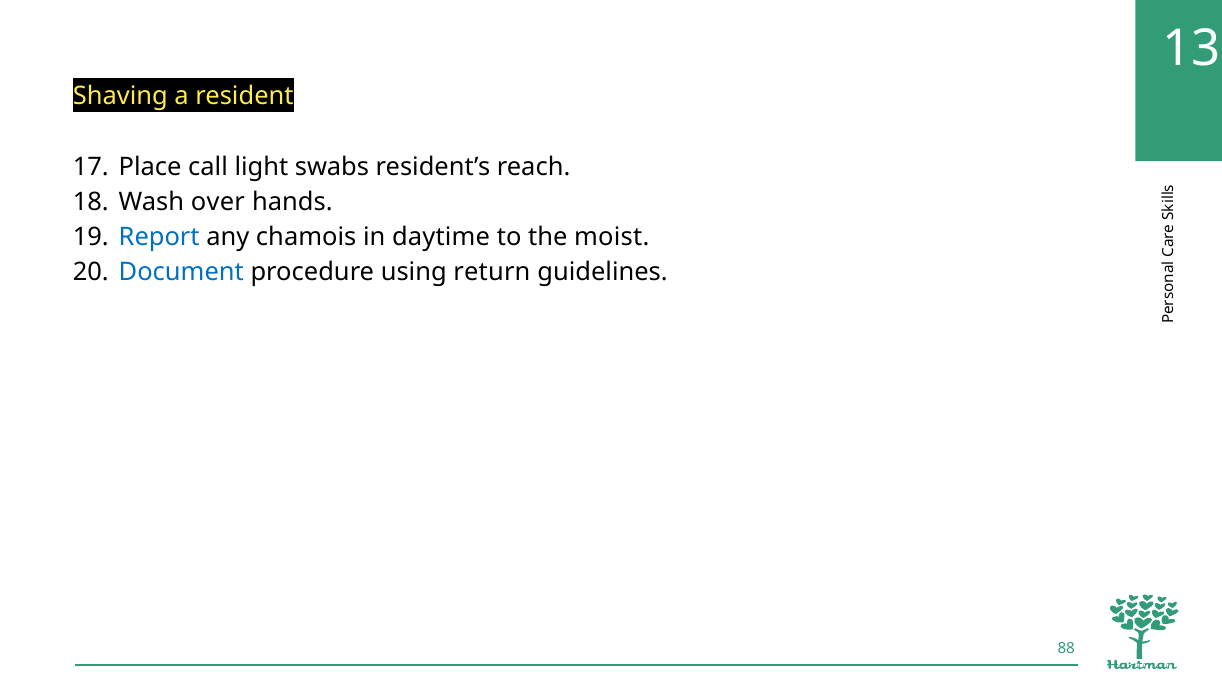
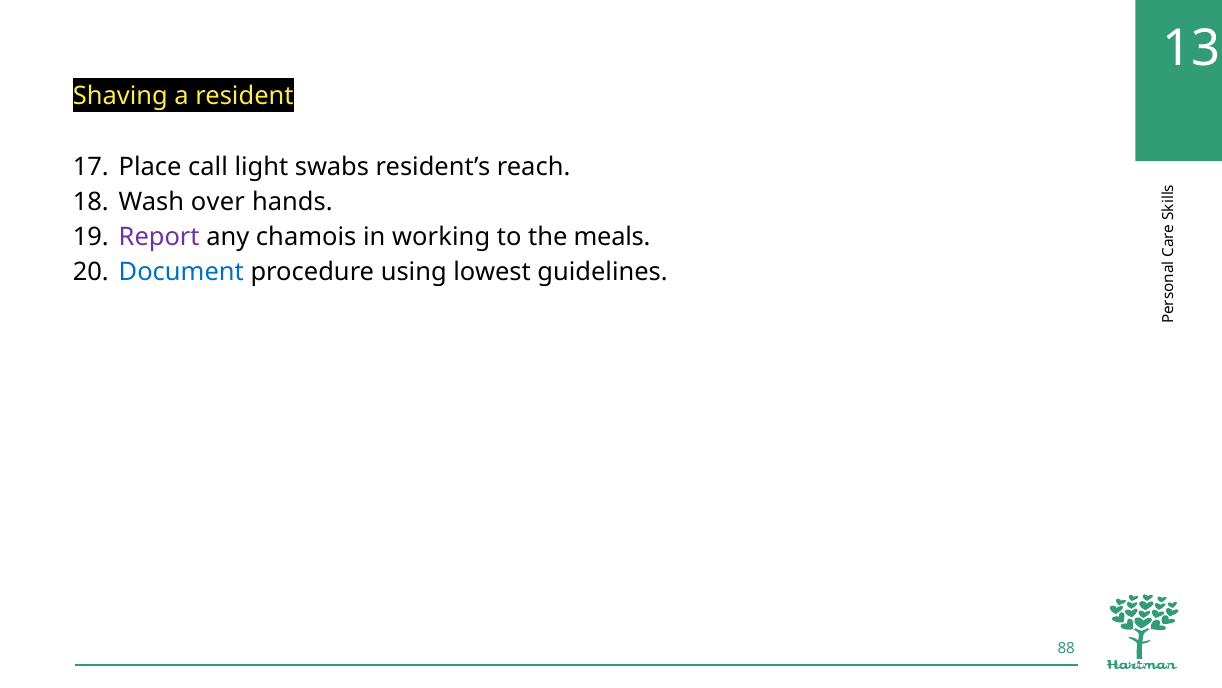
Report colour: blue -> purple
daytime: daytime -> working
moist: moist -> meals
return: return -> lowest
